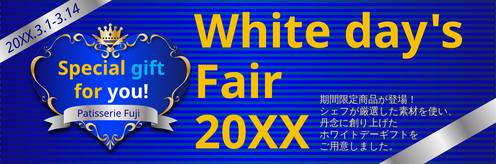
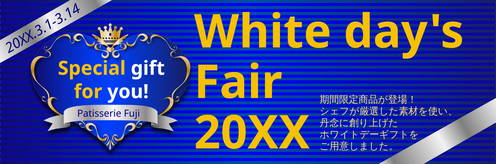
gift colour: light blue -> white
